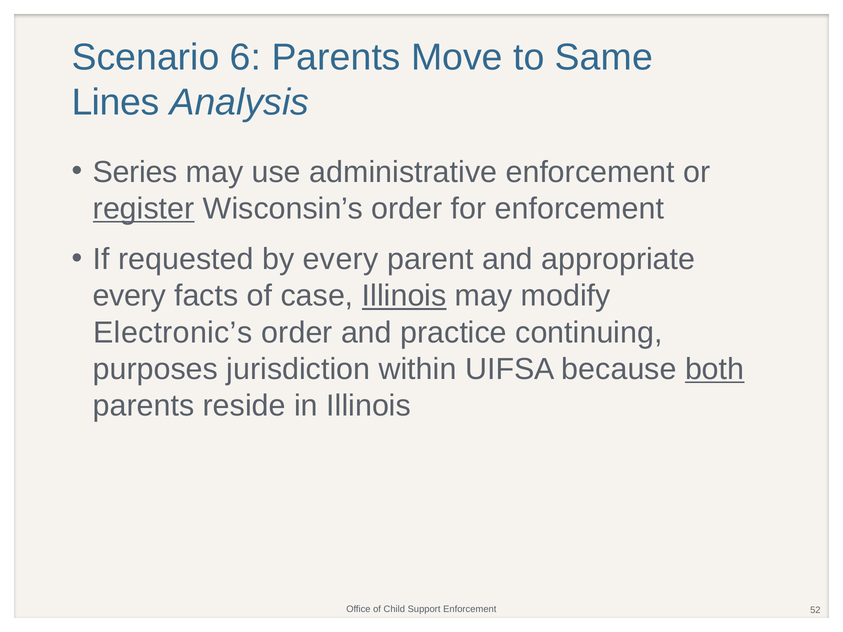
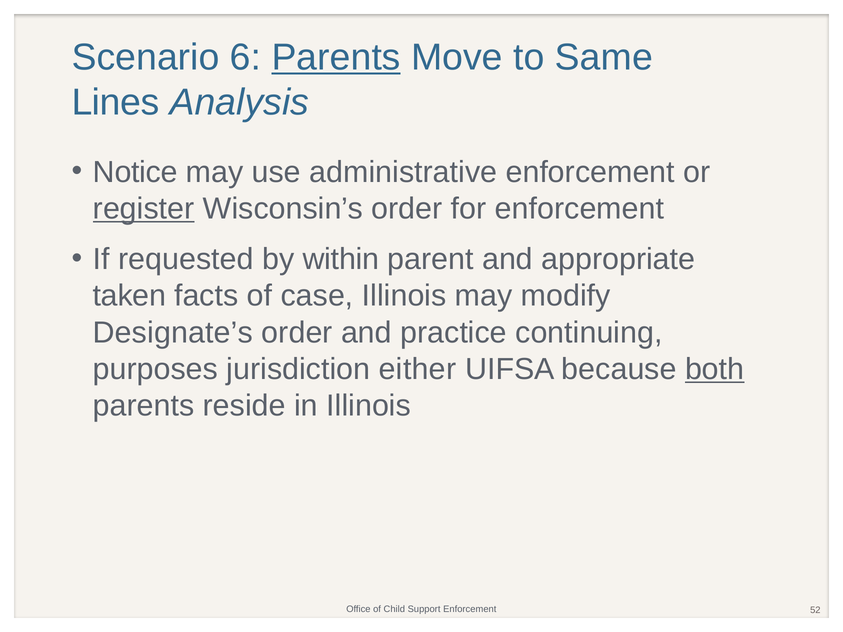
Parents at (336, 57) underline: none -> present
Series: Series -> Notice
by every: every -> within
every at (129, 296): every -> taken
Illinois at (404, 296) underline: present -> none
Electronic’s: Electronic’s -> Designate’s
within: within -> either
